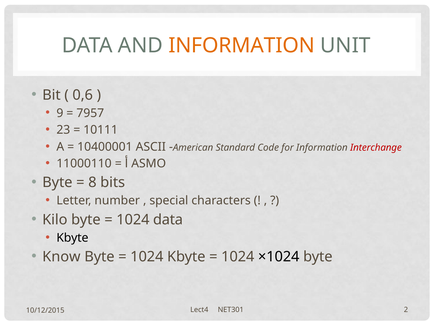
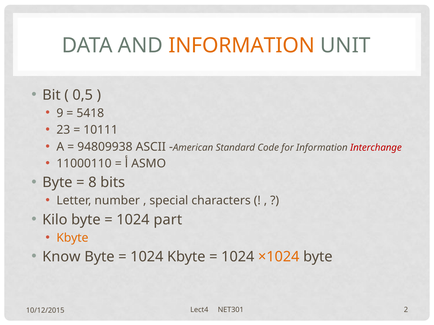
0,6: 0,6 -> 0,5
7957: 7957 -> 5418
10400001: 10400001 -> 94809938
1024 data: data -> part
Kbyte at (72, 238) colour: black -> orange
×1024 colour: black -> orange
